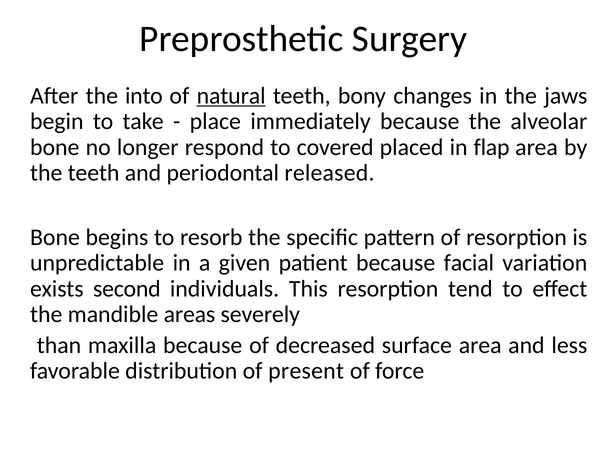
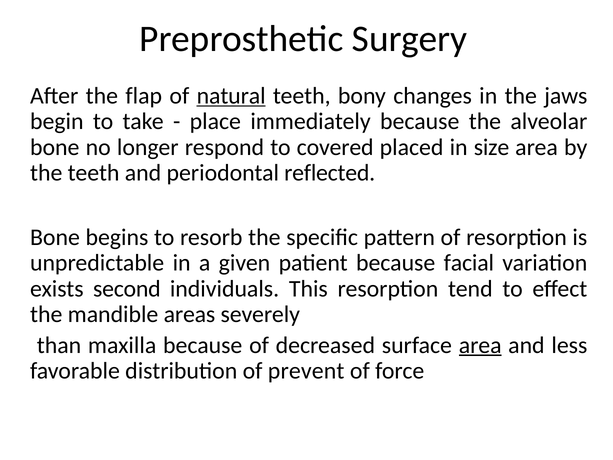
into: into -> flap
flap: flap -> size
released: released -> reflected
area at (480, 345) underline: none -> present
present: present -> prevent
